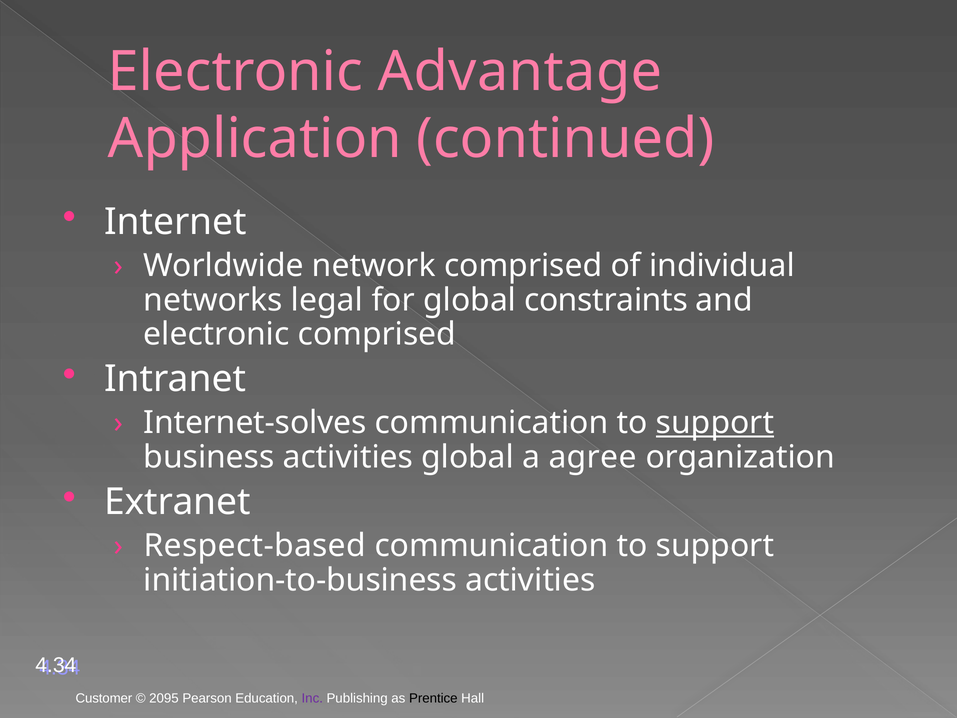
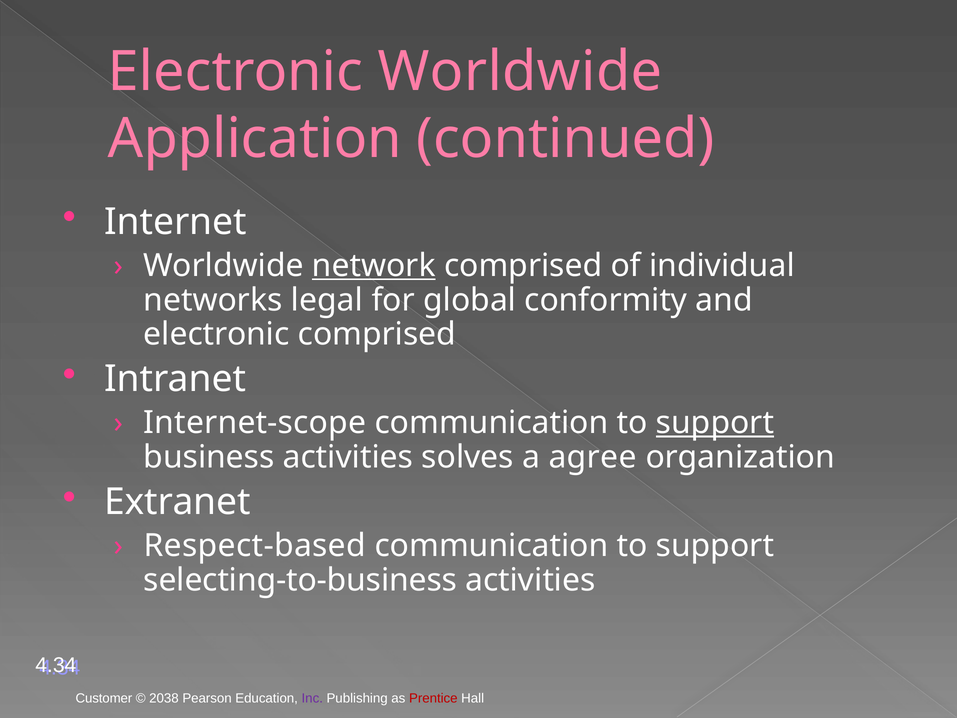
Electronic Advantage: Advantage -> Worldwide
network underline: none -> present
constraints: constraints -> conformity
Internet-solves: Internet-solves -> Internet-scope
activities global: global -> solves
initiation-to-business: initiation-to-business -> selecting-to-business
2095: 2095 -> 2038
Prentice colour: black -> red
